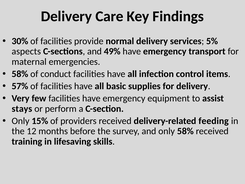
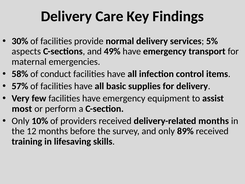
stays: stays -> most
15%: 15% -> 10%
delivery-related feeding: feeding -> months
only 58%: 58% -> 89%
